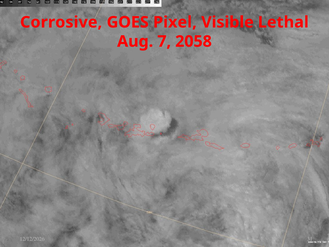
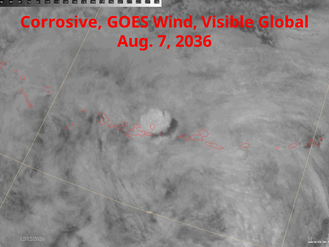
Pixel: Pixel -> Wind
Lethal: Lethal -> Global
2058: 2058 -> 2036
